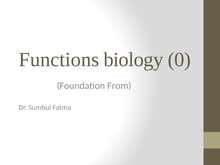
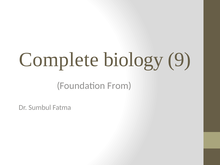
Functions: Functions -> Complete
0: 0 -> 9
